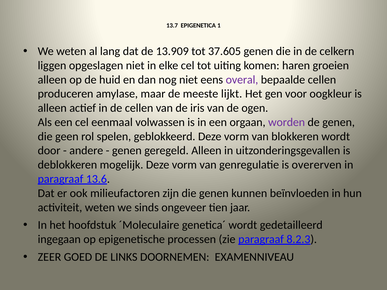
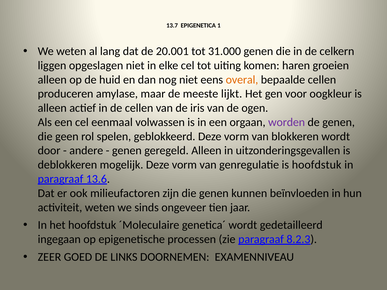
13.909: 13.909 -> 20.001
37.605: 37.605 -> 31.000
overal colour: purple -> orange
is overerven: overerven -> hoofdstuk
